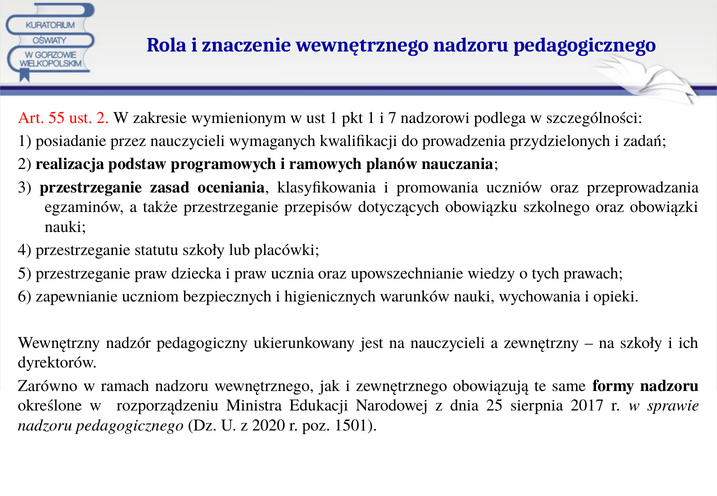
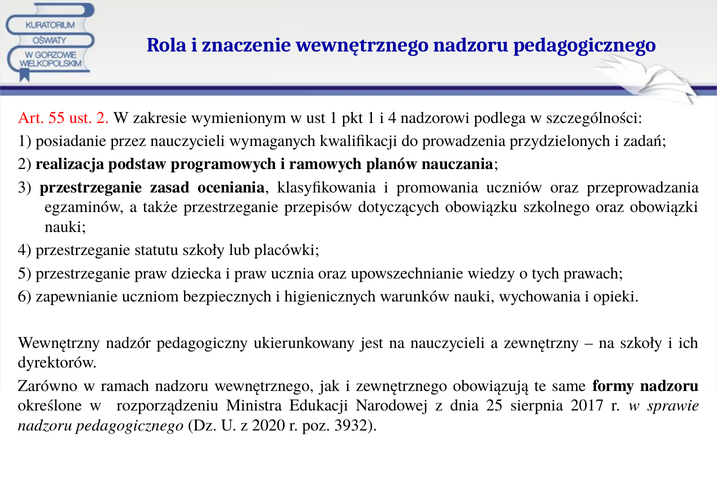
i 7: 7 -> 4
1501: 1501 -> 3932
